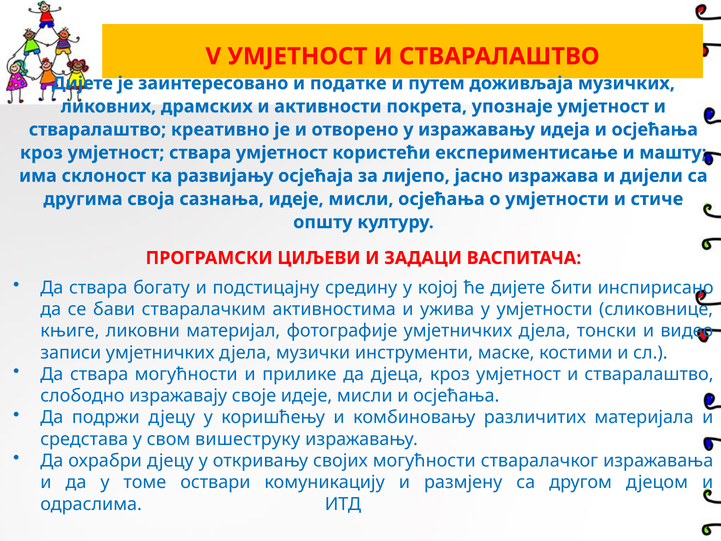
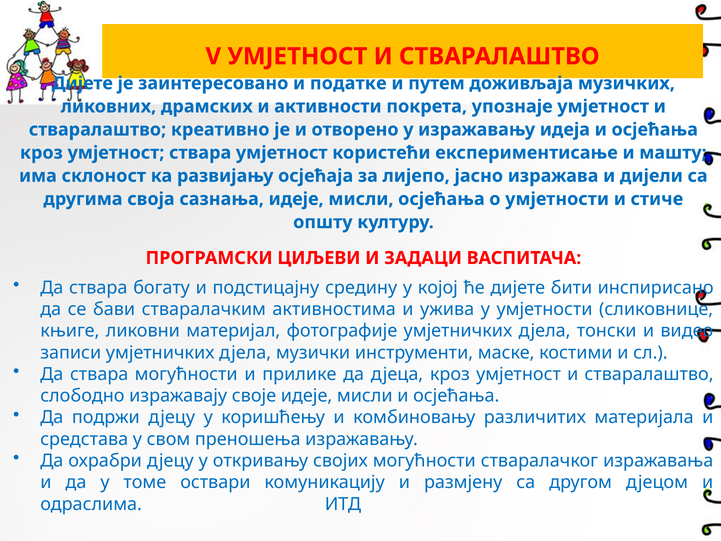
вишеструку: вишеструку -> преношења
